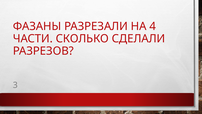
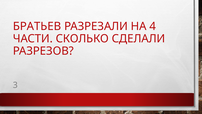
ФАЗАНЫ: ФАЗАНЫ -> БРАТЬЕВ
